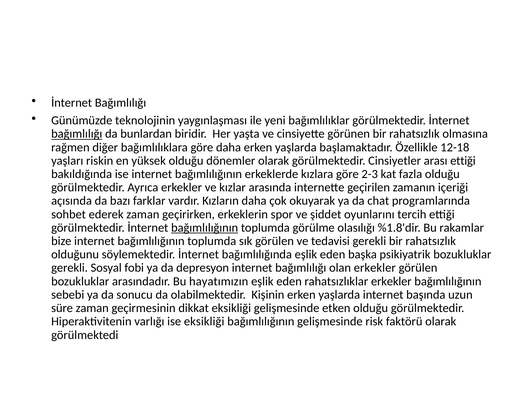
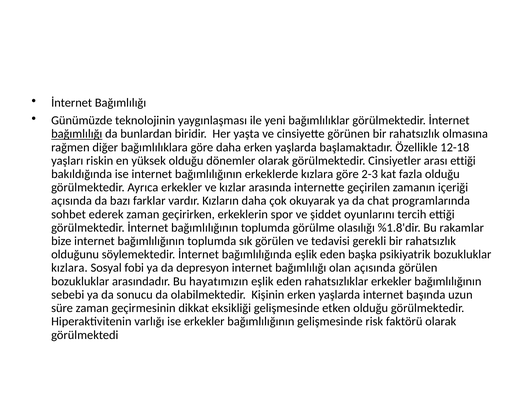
bağımlılığının at (205, 228) underline: present -> none
gerekli at (70, 268): gerekli -> kızlara
olan erkekler: erkekler -> açısında
ise eksikliği: eksikliği -> erkekler
